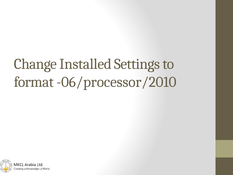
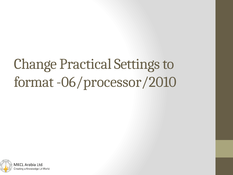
Installed: Installed -> Practical
